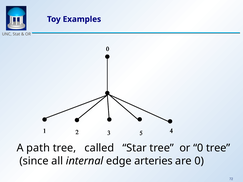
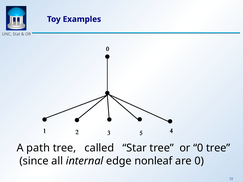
arteries: arteries -> nonleaf
